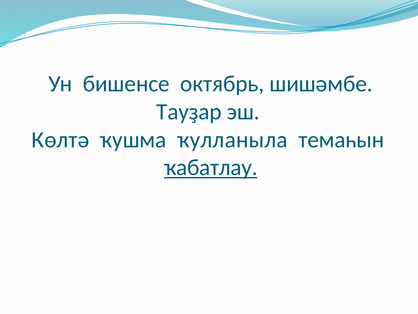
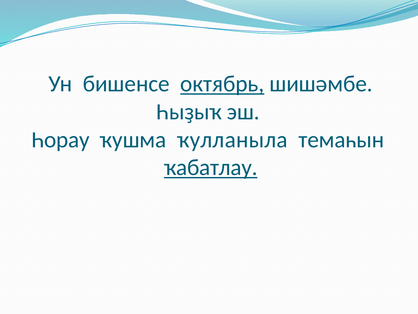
октябрь underline: none -> present
Тауҙар: Тауҙар -> Һыҙыҡ
Көлтә: Көлтә -> Һорау
